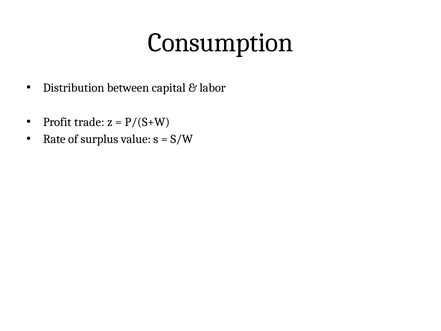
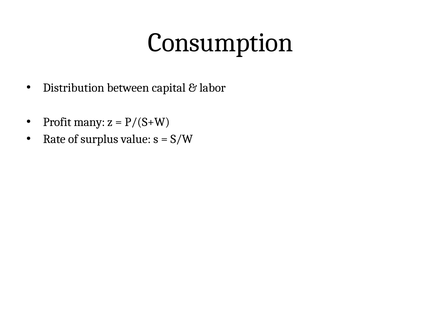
trade: trade -> many
